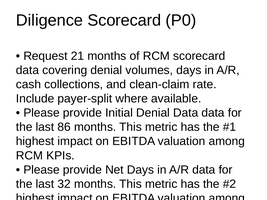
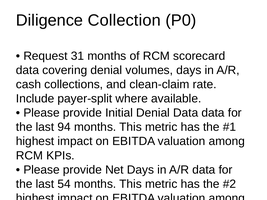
Diligence Scorecard: Scorecard -> Collection
21: 21 -> 31
86: 86 -> 94
32: 32 -> 54
